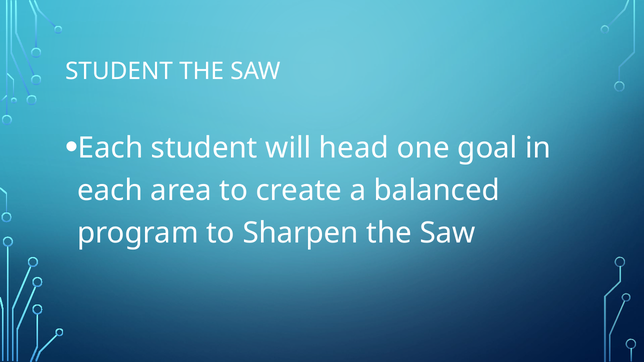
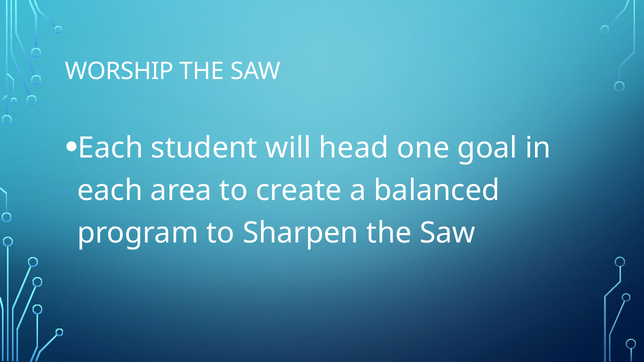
STUDENT at (119, 72): STUDENT -> WORSHIP
